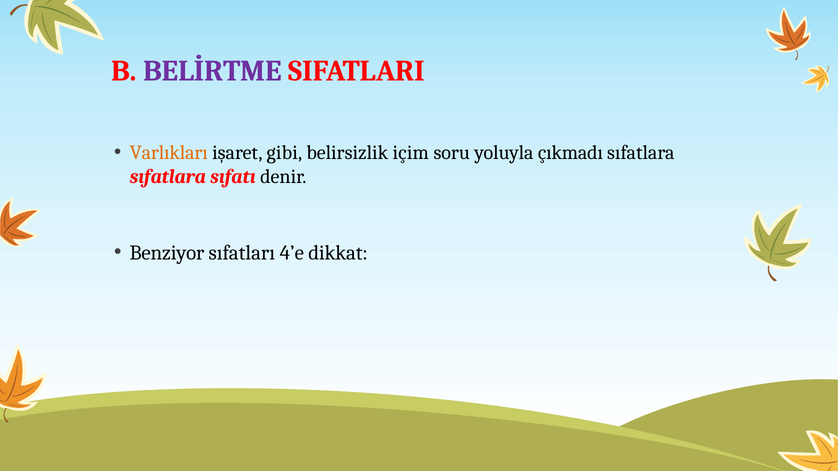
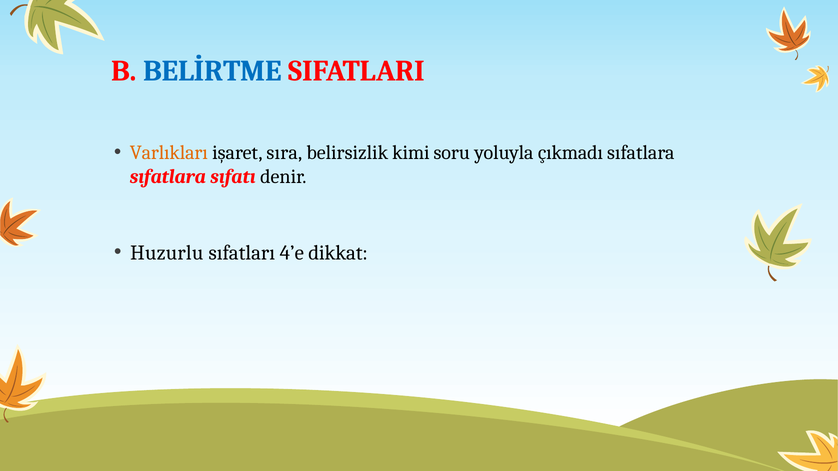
BELİRTME colour: purple -> blue
gibi: gibi -> sıra
içim: içim -> kimi
Benziyor: Benziyor -> Huzurlu
